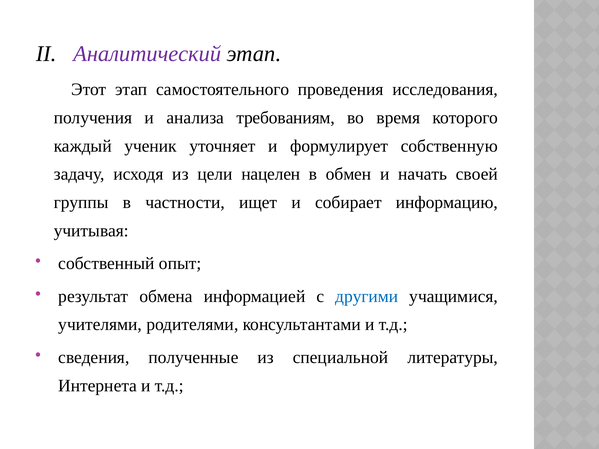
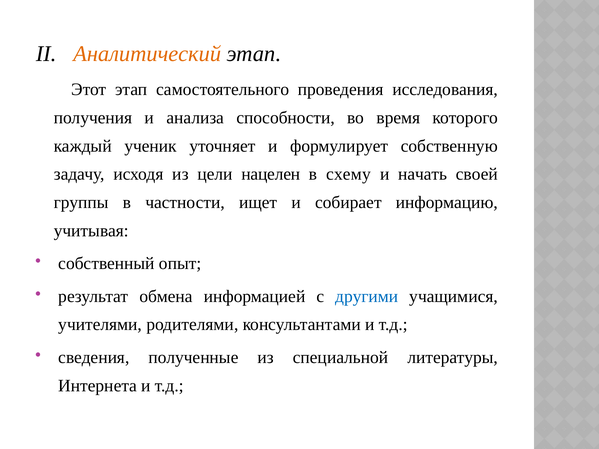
Аналитический colour: purple -> orange
требованиям: требованиям -> способности
обмен: обмен -> схему
